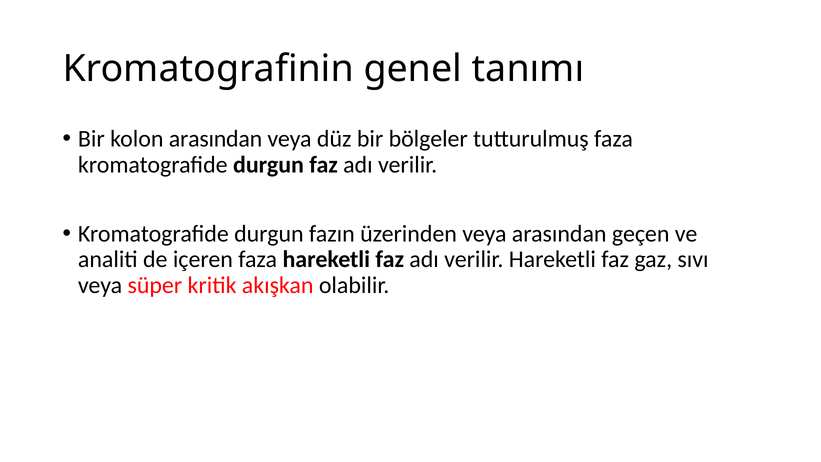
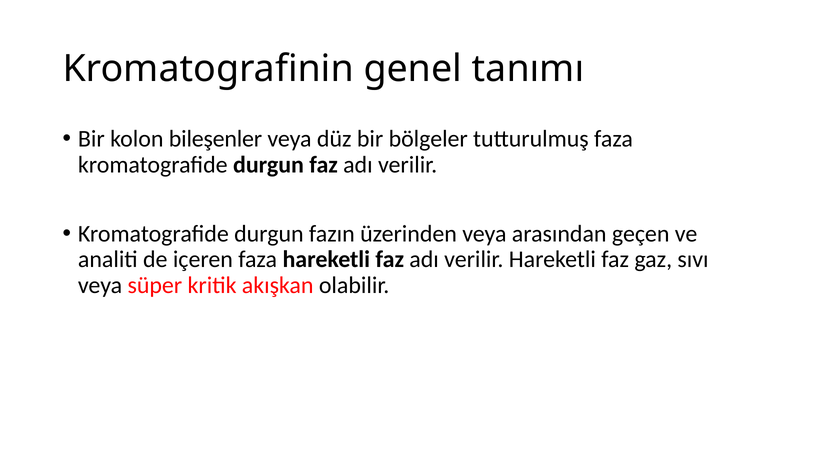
kolon arasından: arasından -> bileşenler
